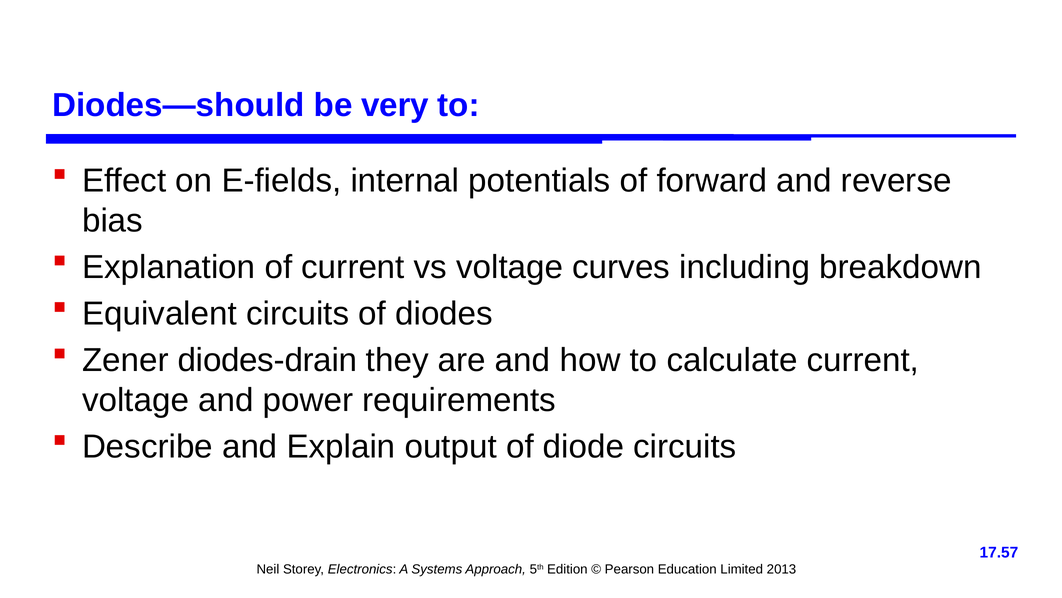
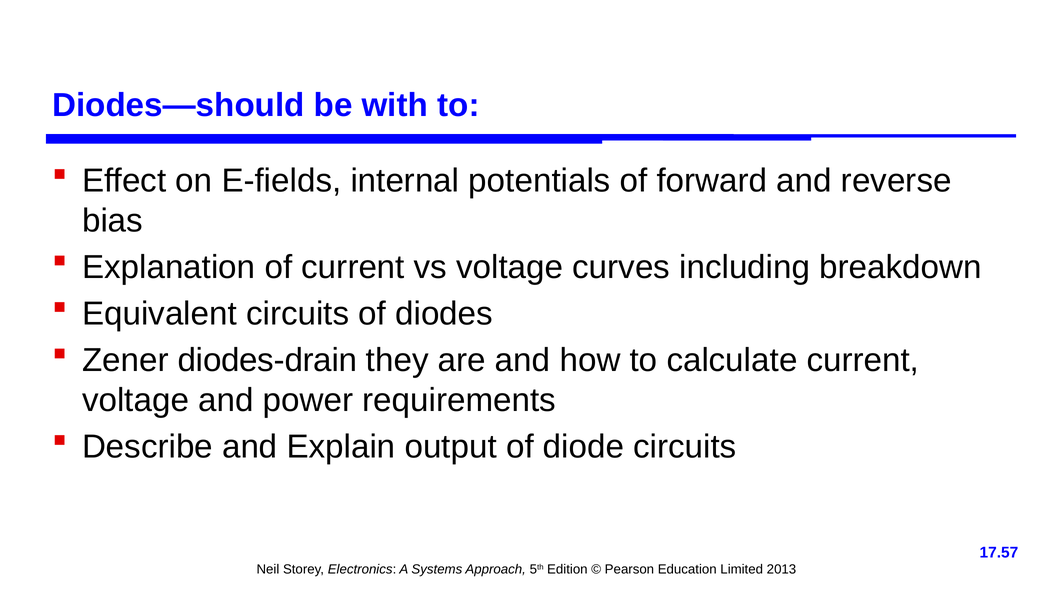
very: very -> with
